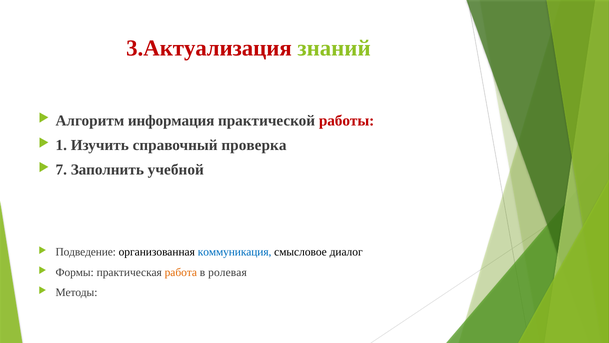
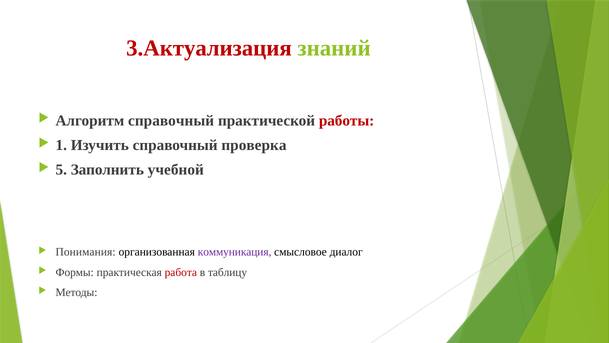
Алгоритм информация: информация -> справочный
7: 7 -> 5
Подведение: Подведение -> Понимания
коммуникация colour: blue -> purple
работа colour: orange -> red
ролевая: ролевая -> таблицу
